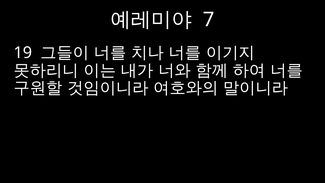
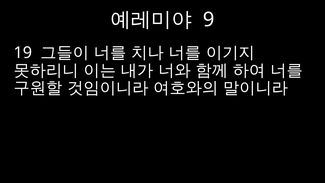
7: 7 -> 9
